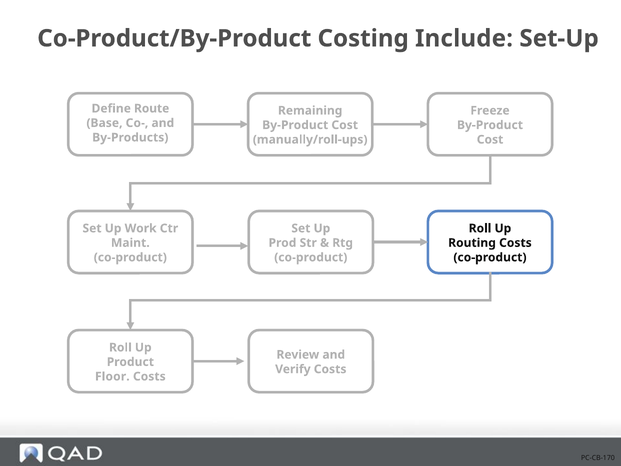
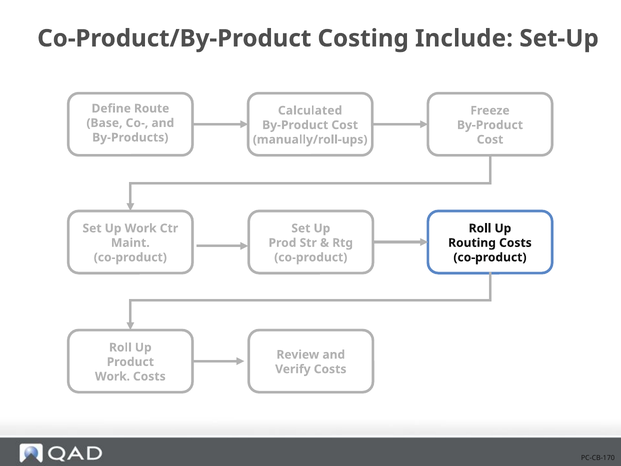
Remaining: Remaining -> Calculated
Floor at (112, 376): Floor -> Work
